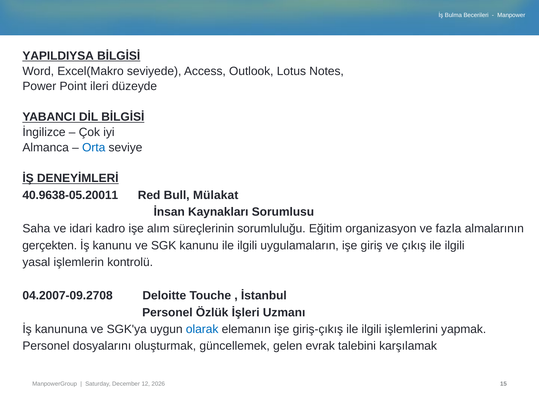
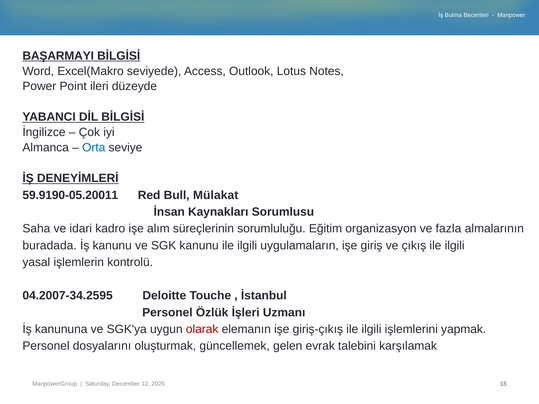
YAPILDIYSA: YAPILDIYSA -> BAŞARMAYI
40.9638-05.20011: 40.9638-05.20011 -> 59.9190-05.20011
gerçekten: gerçekten -> buradada
04.2007-09.2708: 04.2007-09.2708 -> 04.2007-34.2595
olarak colour: blue -> red
